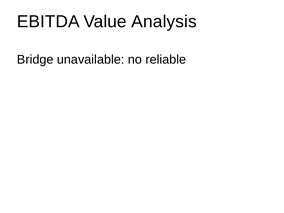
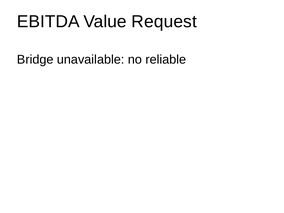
Analysis: Analysis -> Request
